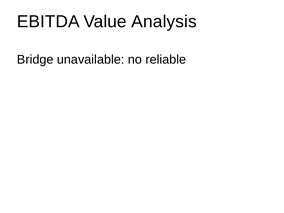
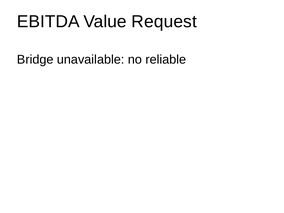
Analysis: Analysis -> Request
